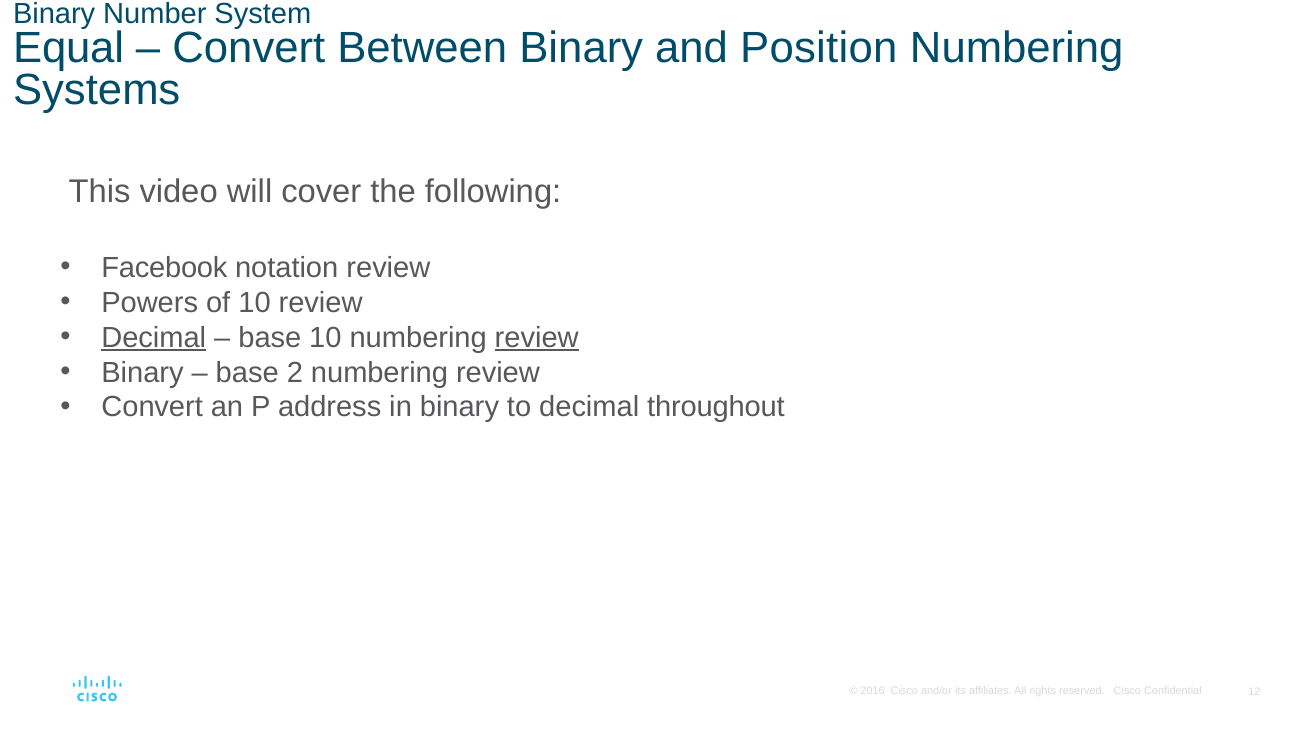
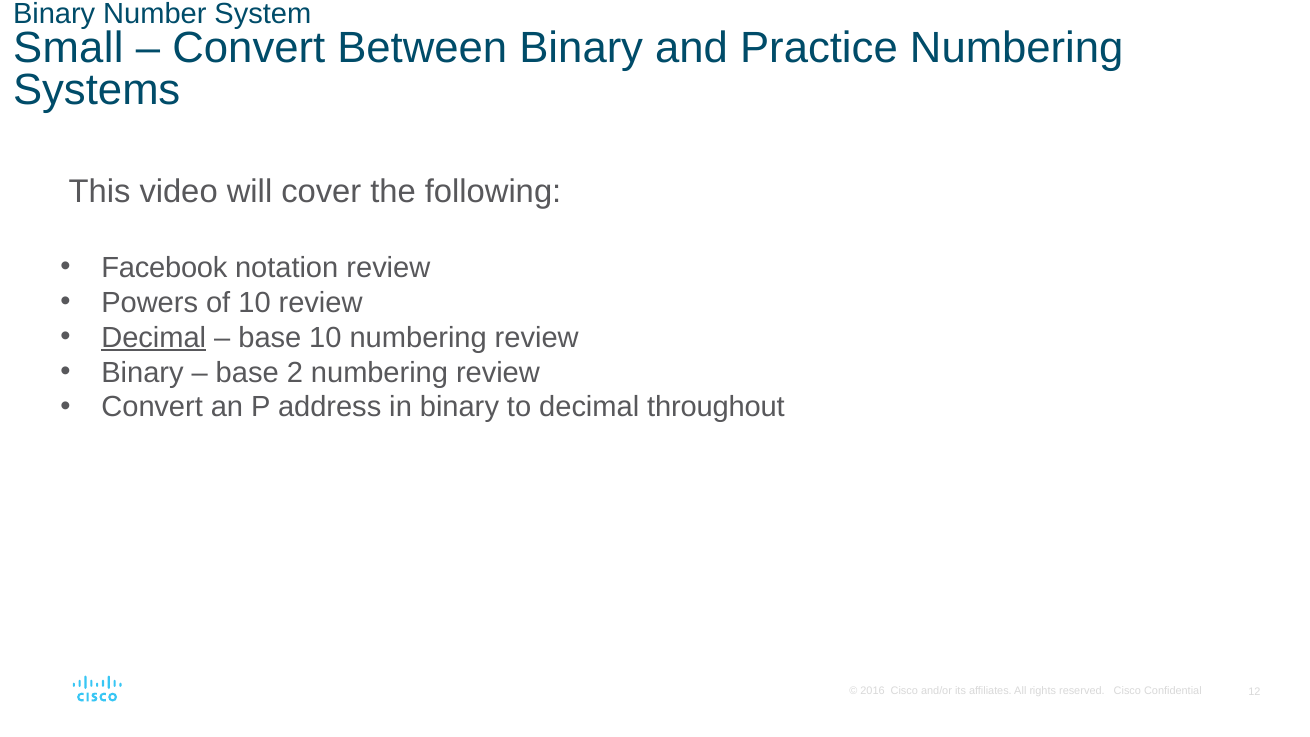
Equal: Equal -> Small
Position: Position -> Practice
review at (537, 338) underline: present -> none
